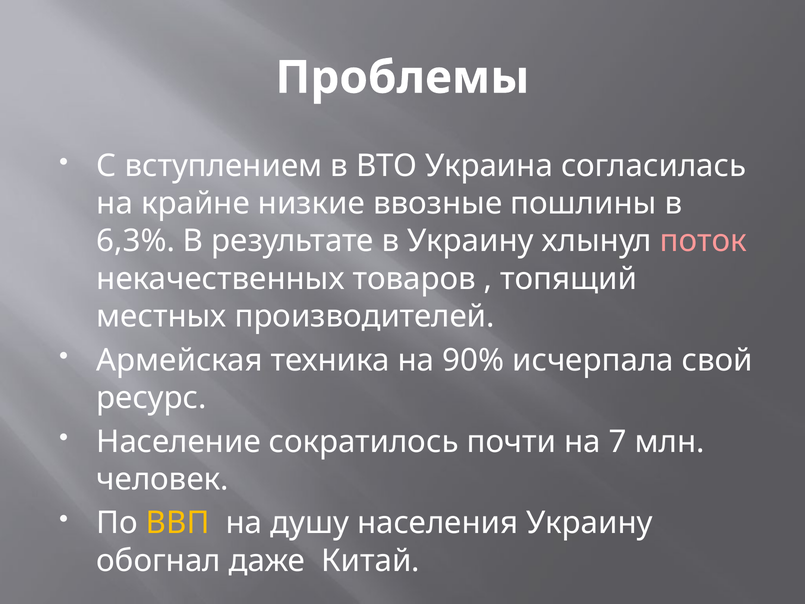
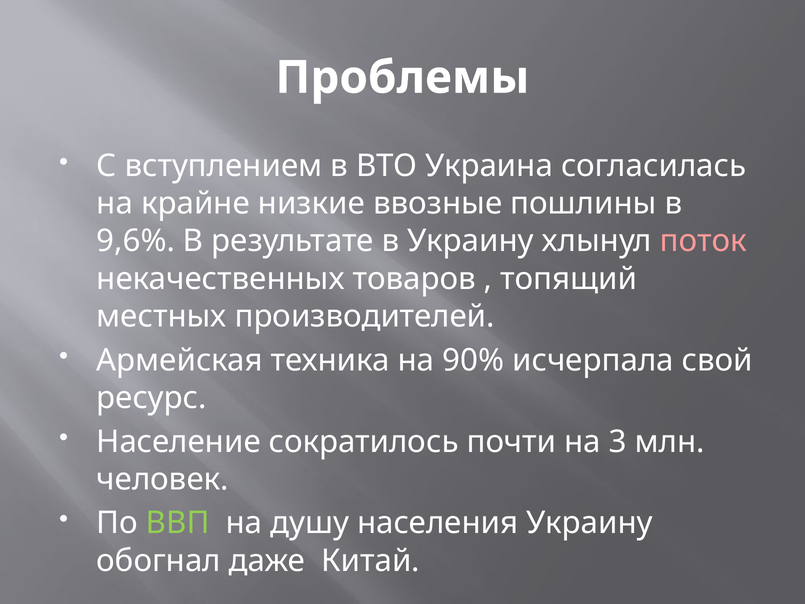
6,3%: 6,3% -> 9,6%
7: 7 -> 3
ВВП colour: yellow -> light green
